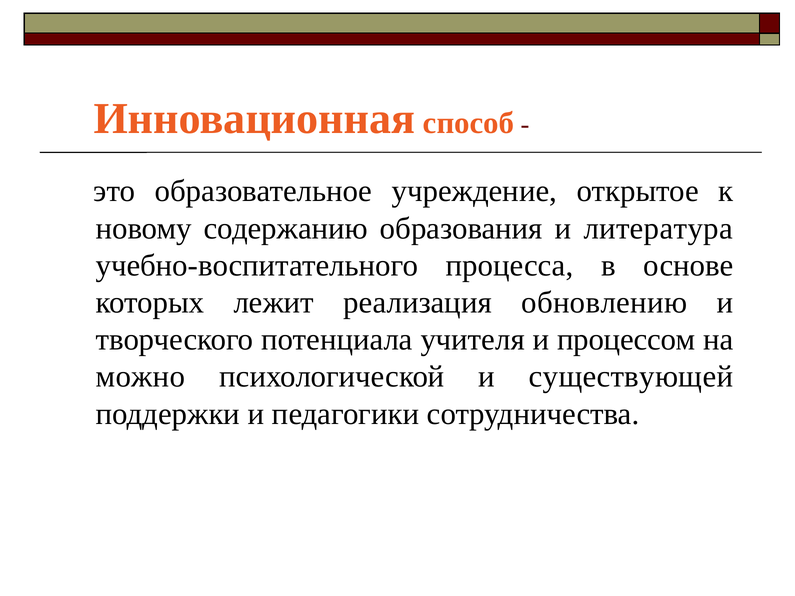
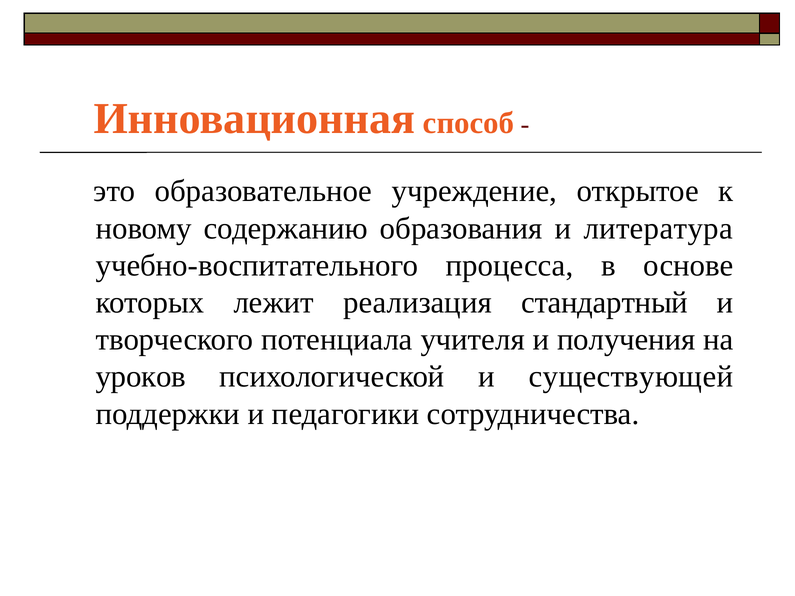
обновлению: обновлению -> стандартный
процессом: процессом -> получения
можно: можно -> уроков
